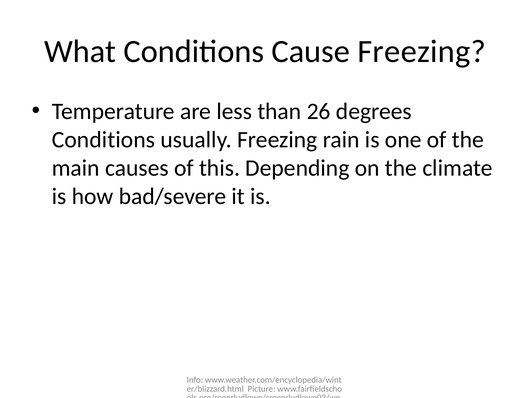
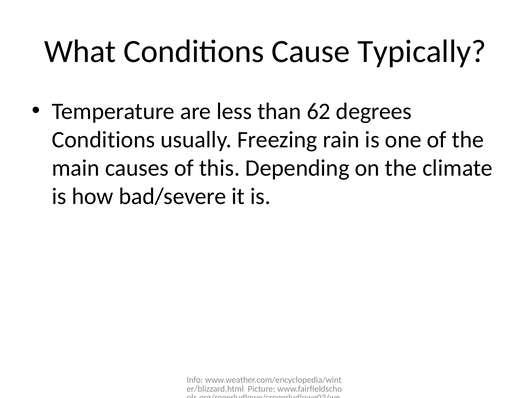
Cause Freezing: Freezing -> Typically
26: 26 -> 62
